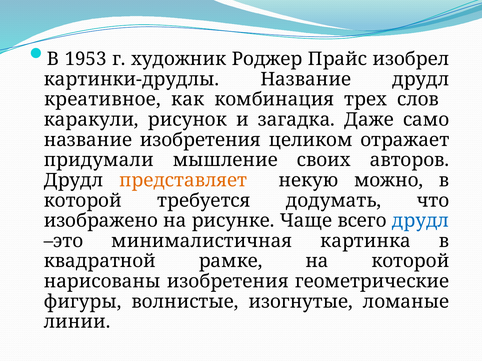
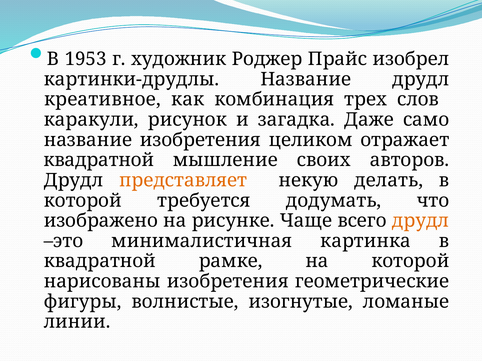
придумали at (99, 160): придумали -> квадратной
можно: можно -> делать
друдл at (421, 221) colour: blue -> orange
